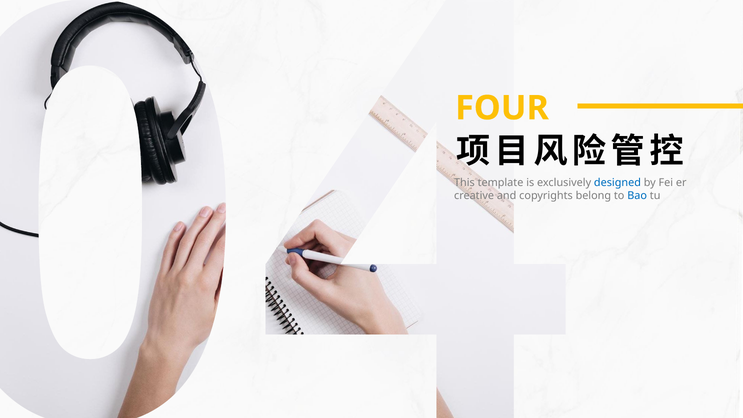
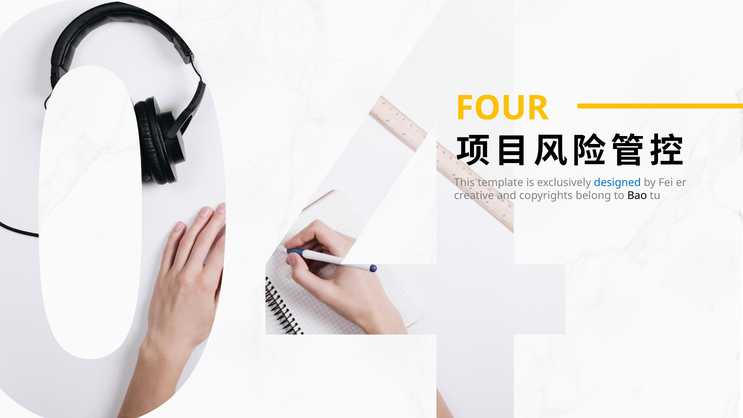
Bao colour: blue -> black
